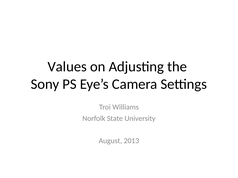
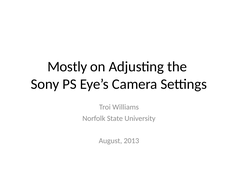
Values: Values -> Mostly
